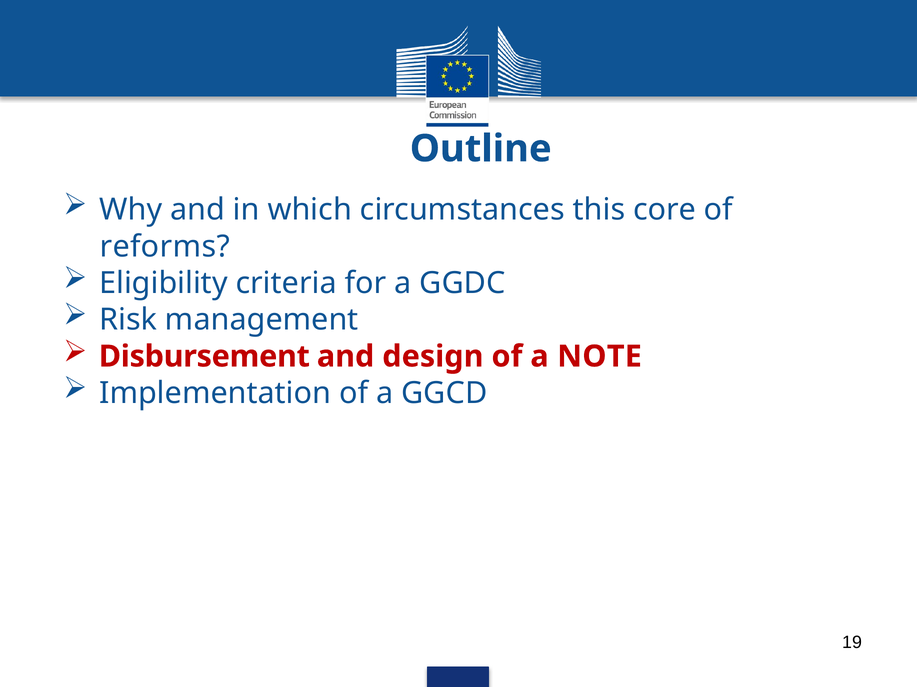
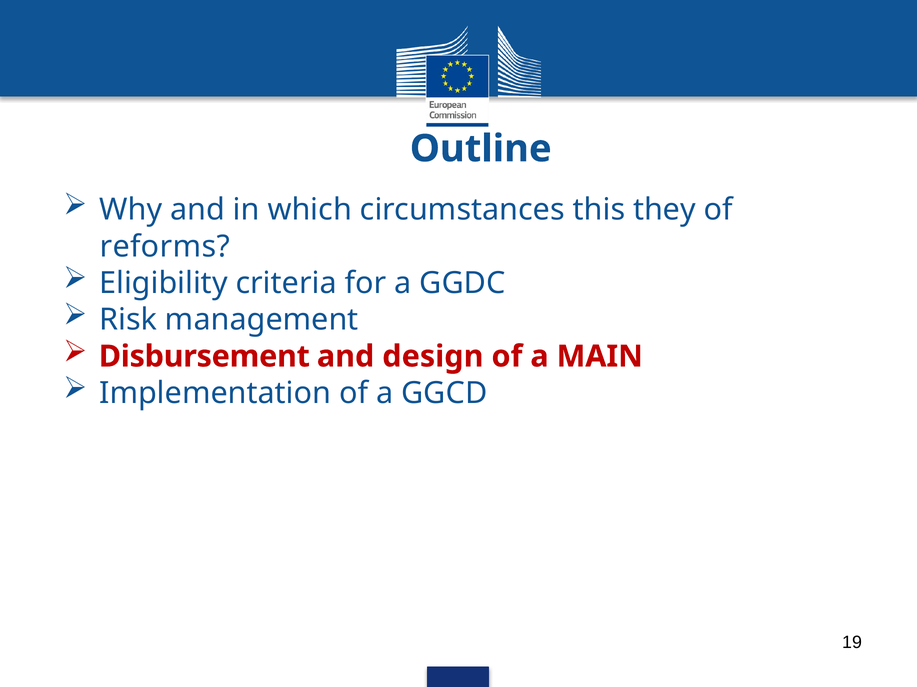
core: core -> they
NOTE: NOTE -> MAIN
